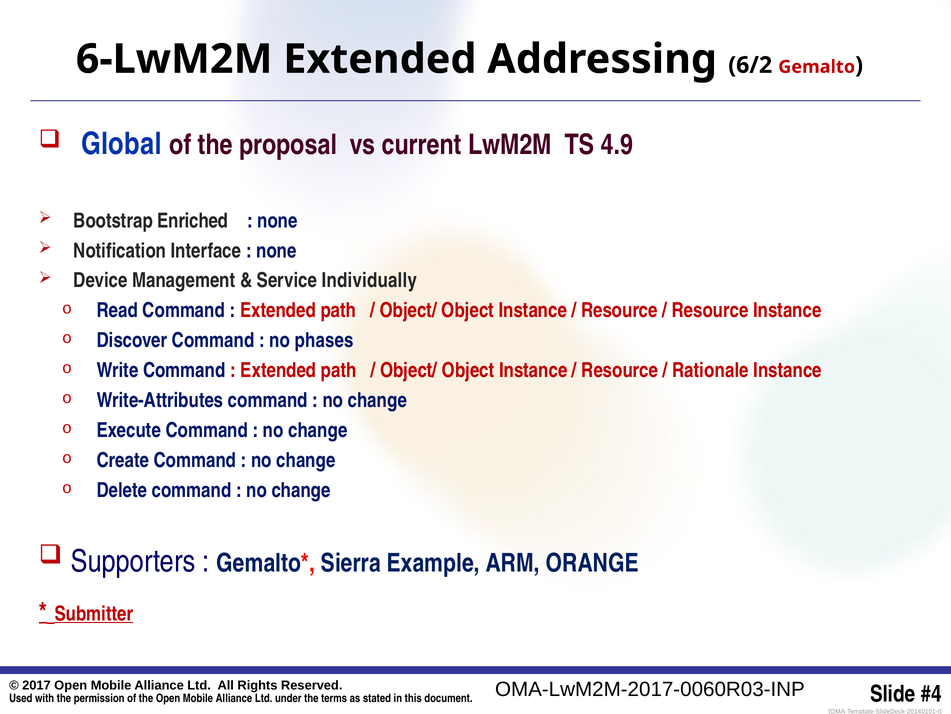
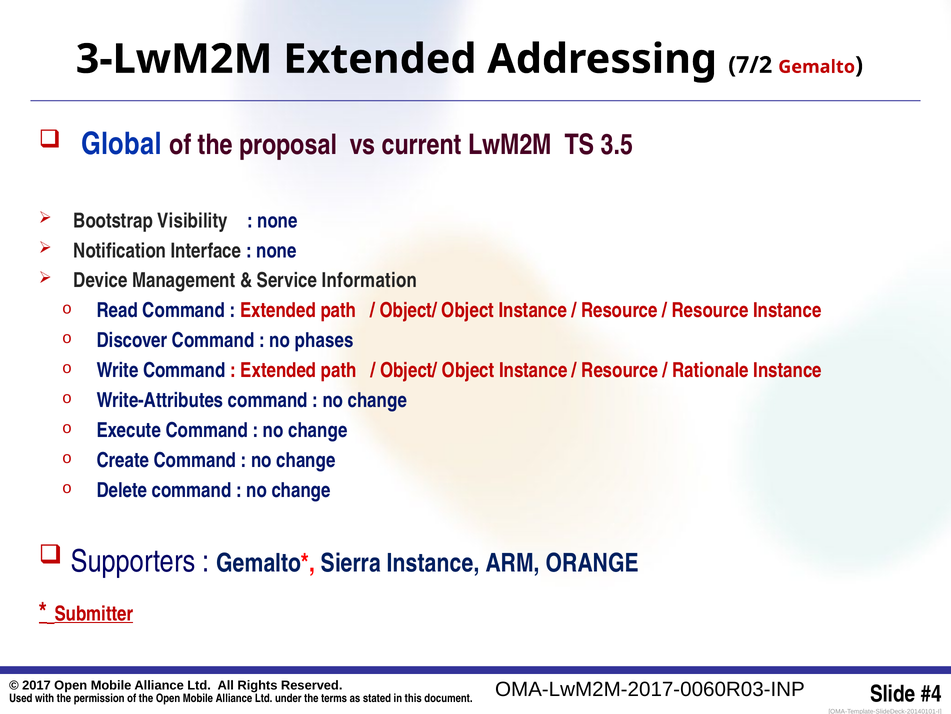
6-LwM2M: 6-LwM2M -> 3-LwM2M
6/2: 6/2 -> 7/2
4.9: 4.9 -> 3.5
Enriched: Enriched -> Visibility
Individually: Individually -> Information
Sierra Example: Example -> Instance
